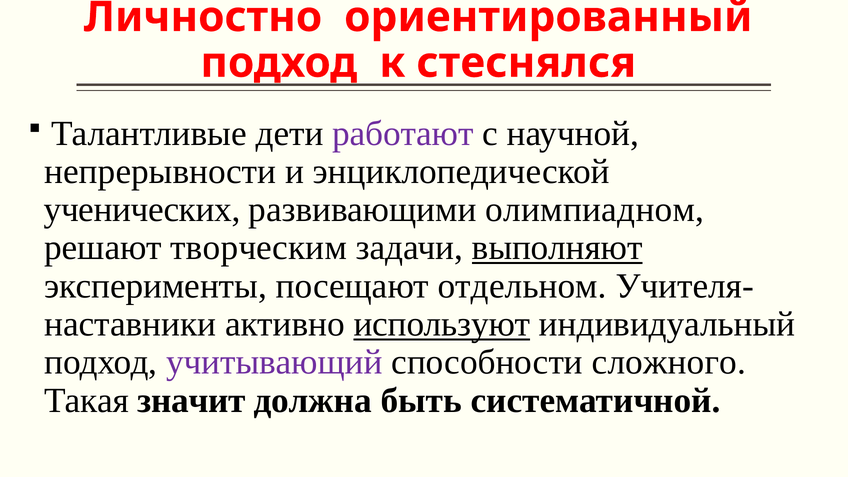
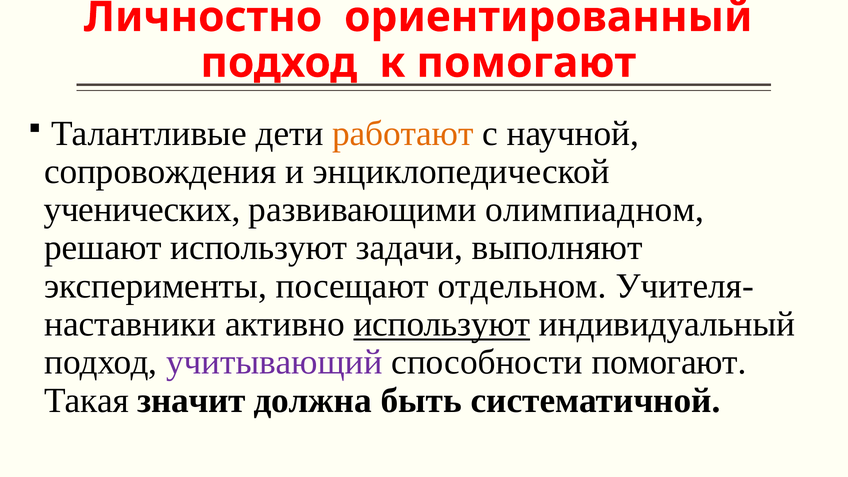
к стеснялся: стеснялся -> помогают
работают colour: purple -> orange
непрерывности: непрерывности -> сопровождения
решают творческим: творческим -> используют
выполняют underline: present -> none
способности сложного: сложного -> помогают
